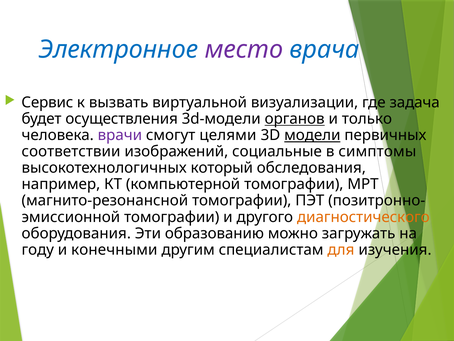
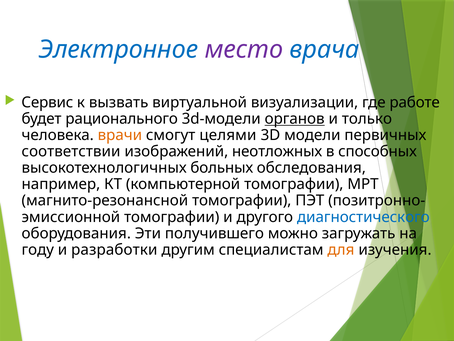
задача: задача -> работе
осуществления: осуществления -> рационального
врачи colour: purple -> orange
модели underline: present -> none
социальные: социальные -> неотложных
симптомы: симптомы -> способных
который: который -> больных
диагностического colour: orange -> blue
образованию: образованию -> получившего
конечными: конечными -> разработки
